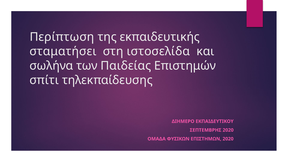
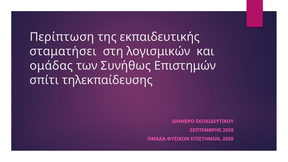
ιστοσελίδα: ιστοσελίδα -> λογισμικών
σωλήνα: σωλήνα -> ομάδας
Παιδείας: Παιδείας -> Συνήθως
